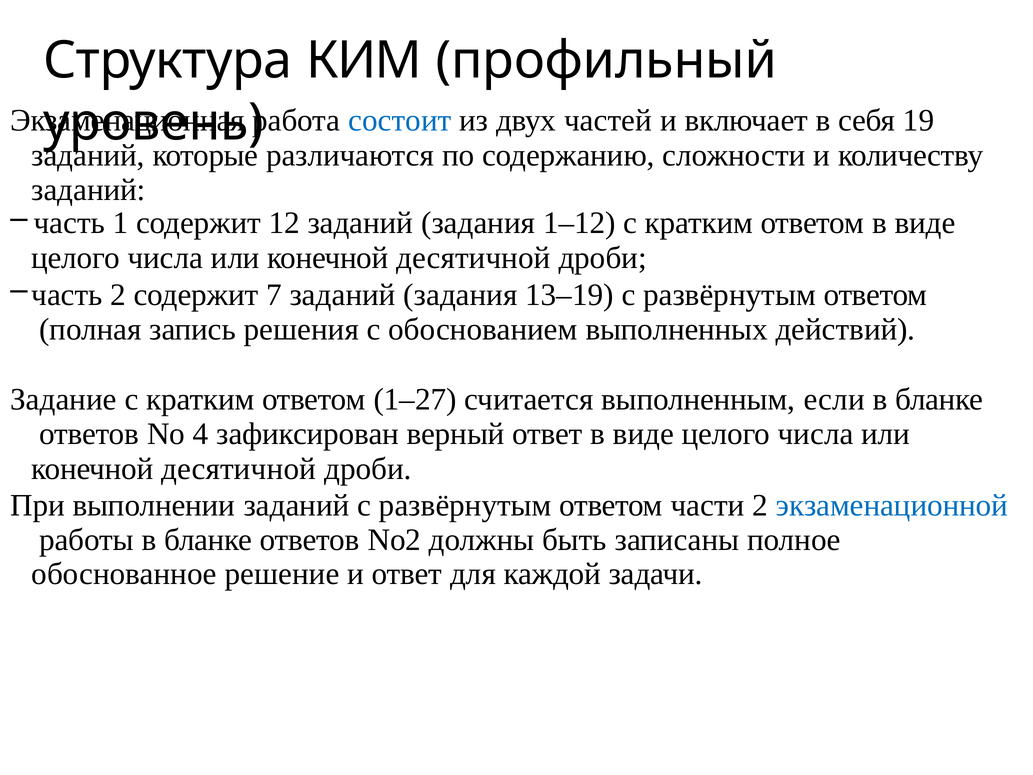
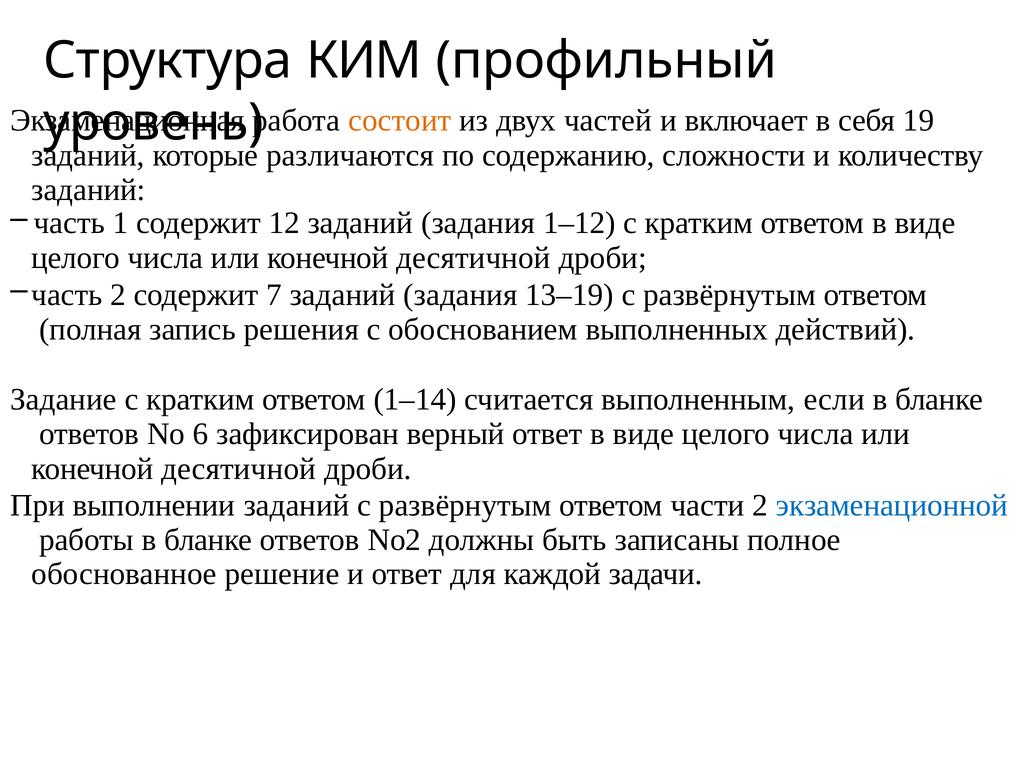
состоит colour: blue -> orange
1–27: 1–27 -> 1–14
4: 4 -> 6
